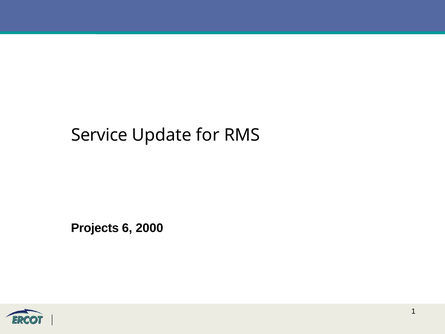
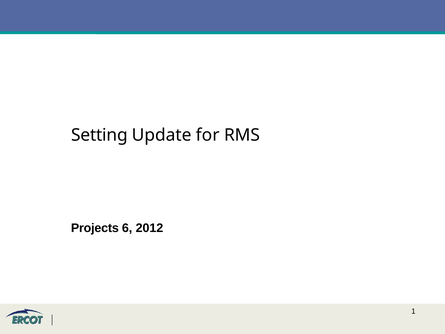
Service: Service -> Setting
2000: 2000 -> 2012
